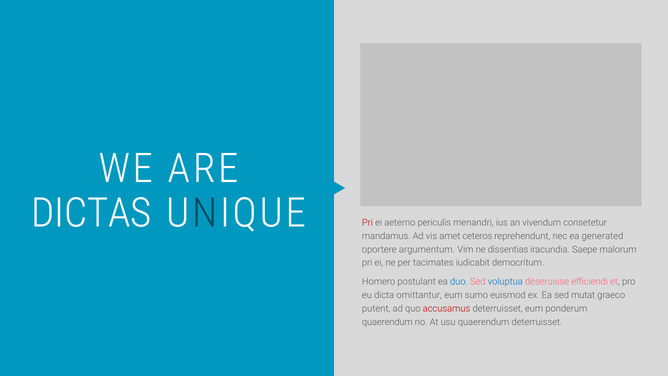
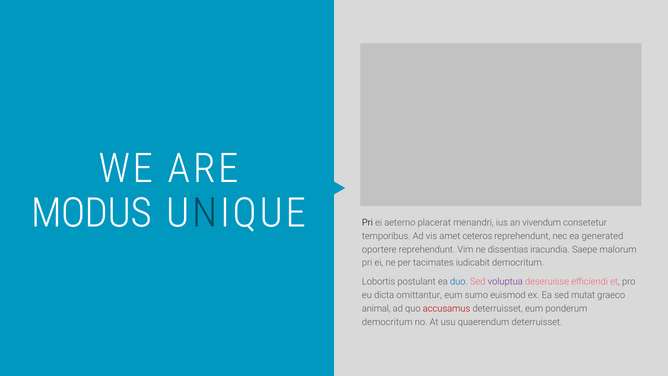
DICTAS: DICTAS -> MODUS
Pri at (367, 223) colour: red -> black
periculis: periculis -> placerat
mandamus: mandamus -> temporibus
oportere argumentum: argumentum -> reprehendunt
Homero: Homero -> Lobortis
voluptua colour: blue -> purple
putent: putent -> animal
quaerendum at (387, 322): quaerendum -> democritum
